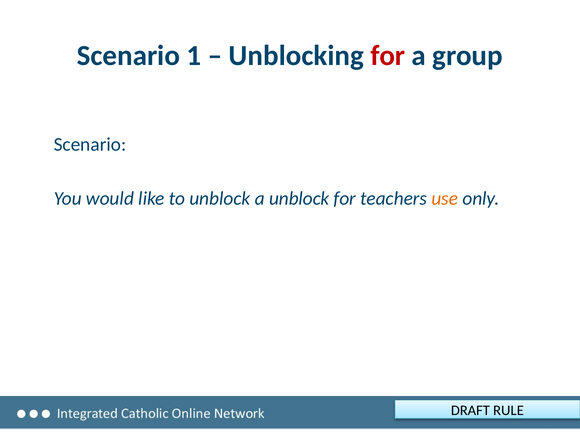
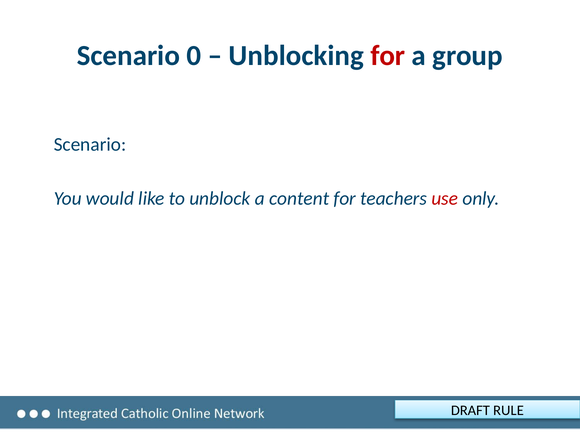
1: 1 -> 0
a unblock: unblock -> content
use colour: orange -> red
